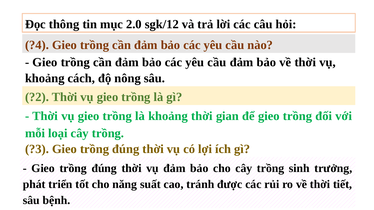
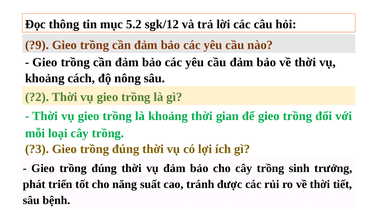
2.0: 2.0 -> 5.2
?4: ?4 -> ?9
